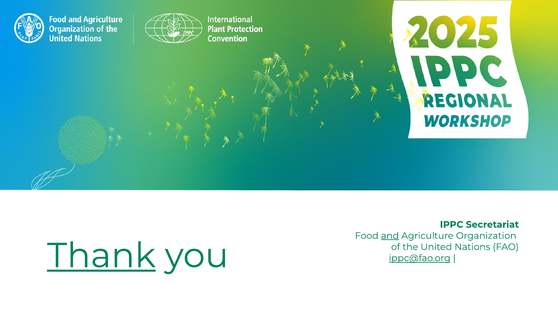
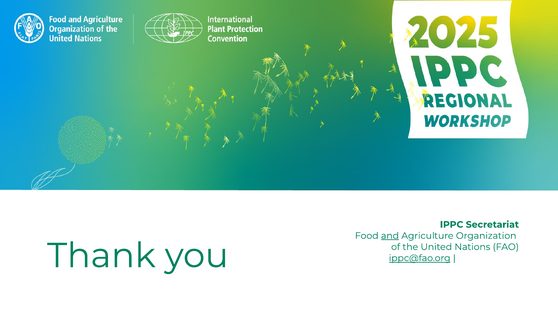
Thank underline: present -> none
